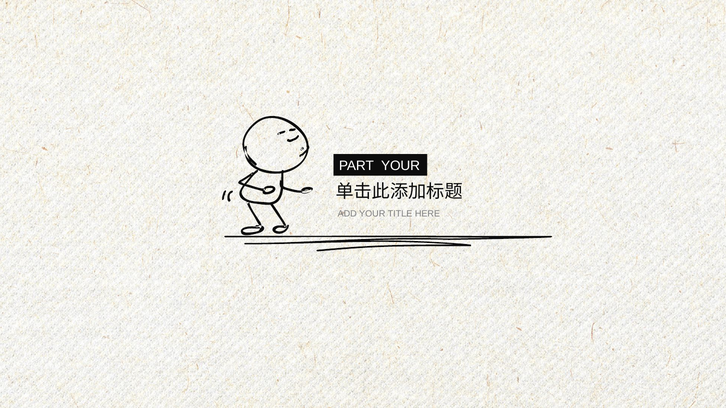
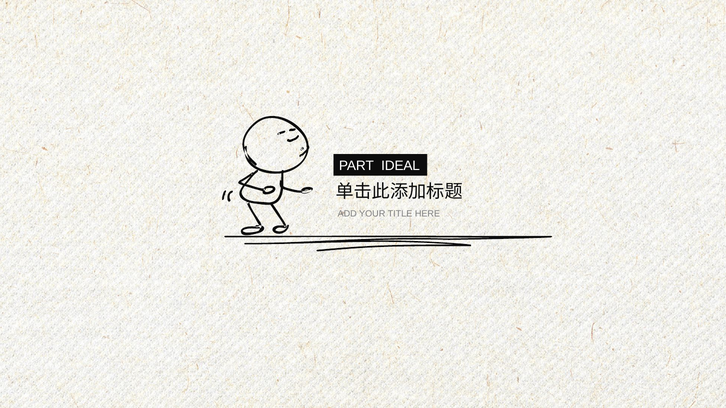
PART YOUR: YOUR -> IDEAL
